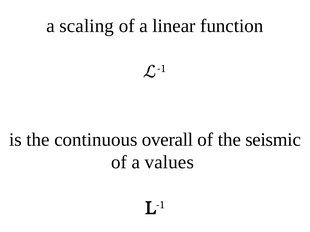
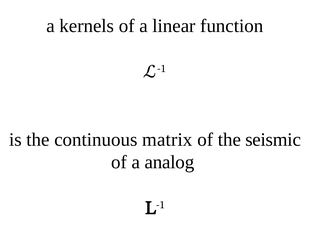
scaling: scaling -> kernels
overall: overall -> matrix
values: values -> analog
